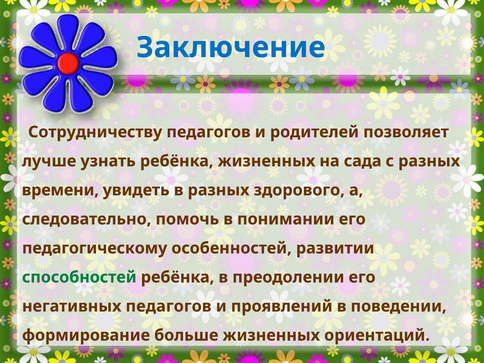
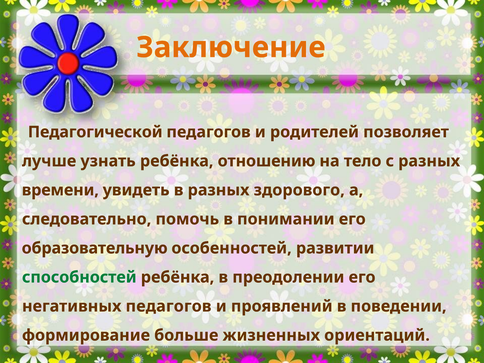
Заключение colour: blue -> orange
Сотрудничеству: Сотрудничеству -> Педагогической
ребёнка жизненных: жизненных -> отношению
сада: сада -> тело
педагогическому: педагогическому -> образовательную
